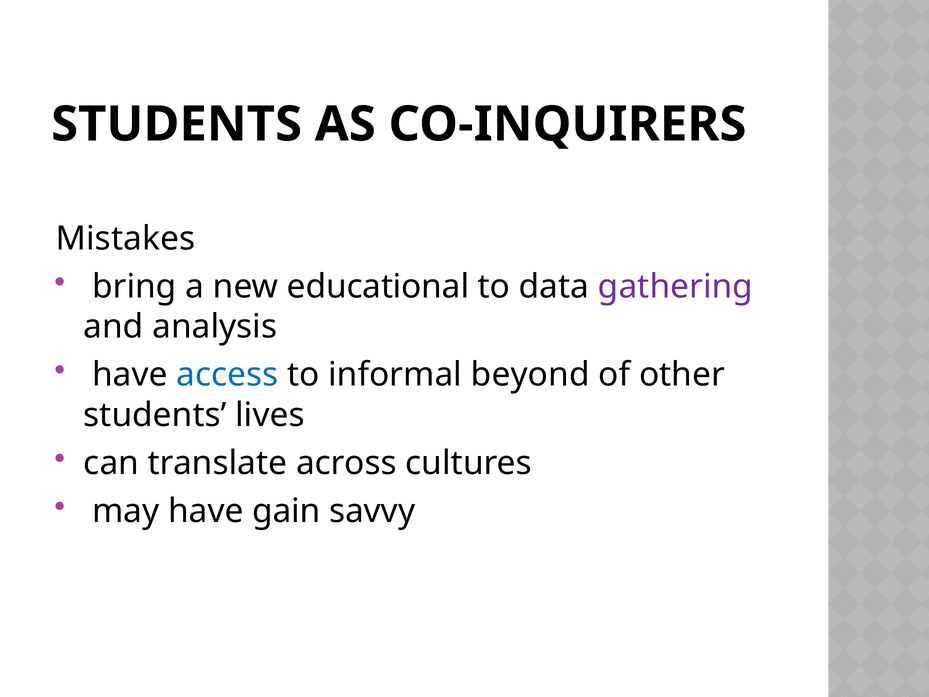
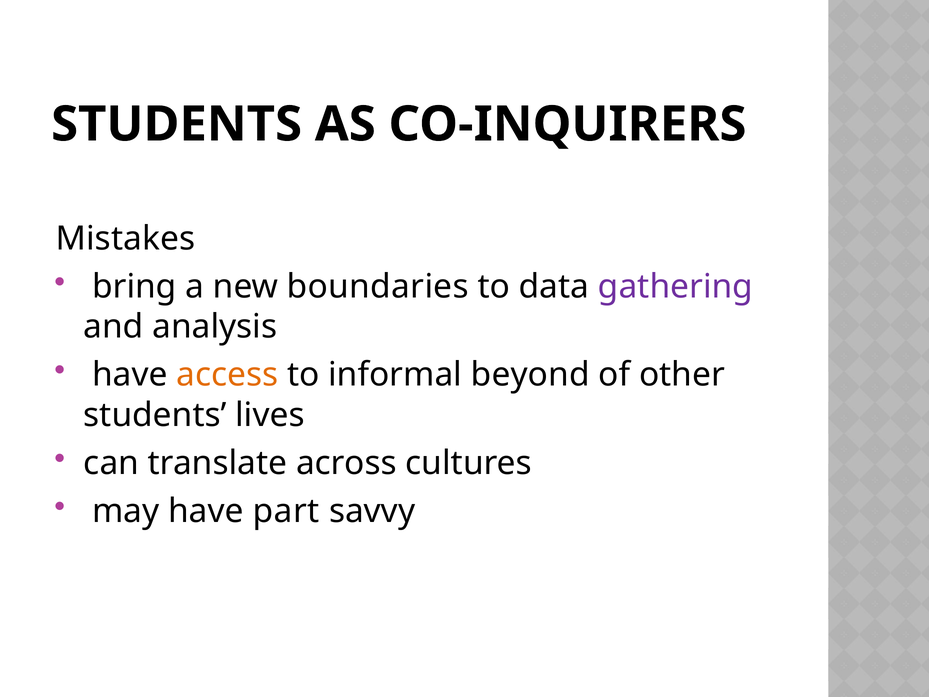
educational: educational -> boundaries
access colour: blue -> orange
gain: gain -> part
